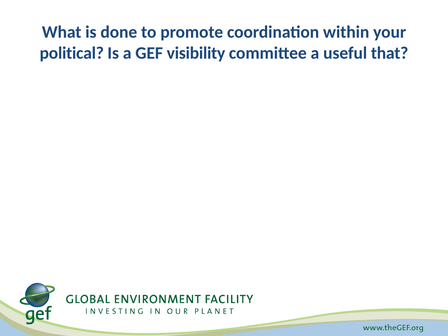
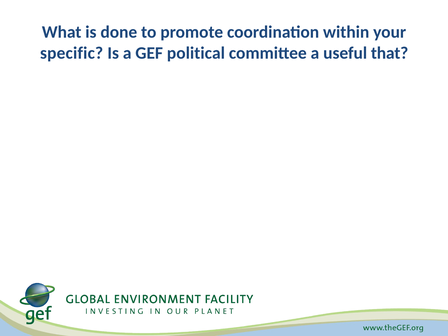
political: political -> specific
visibility: visibility -> political
